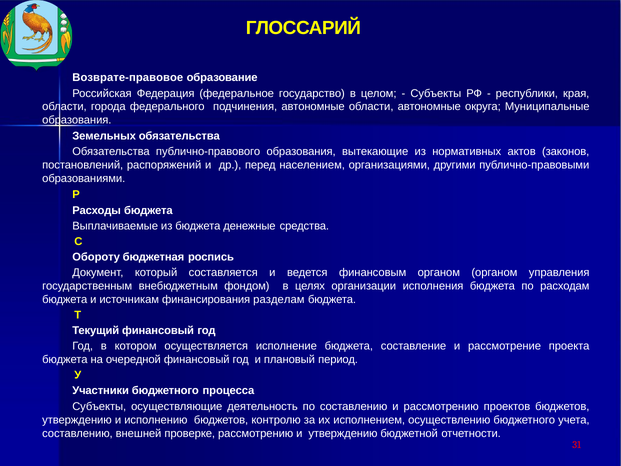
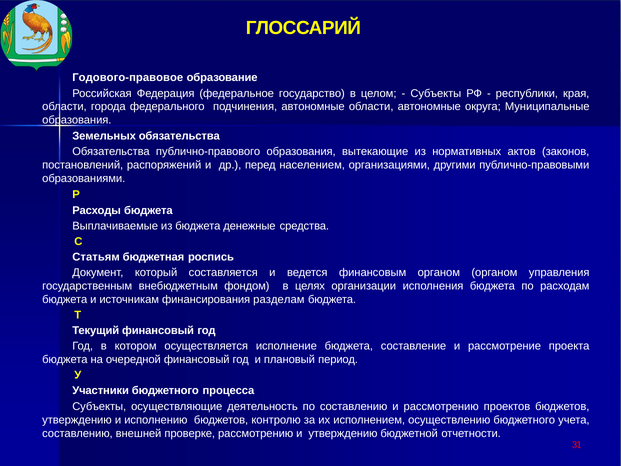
Возврате-правовое: Возврате-правовое -> Годового-правовое
Обороту: Обороту -> Статьям
